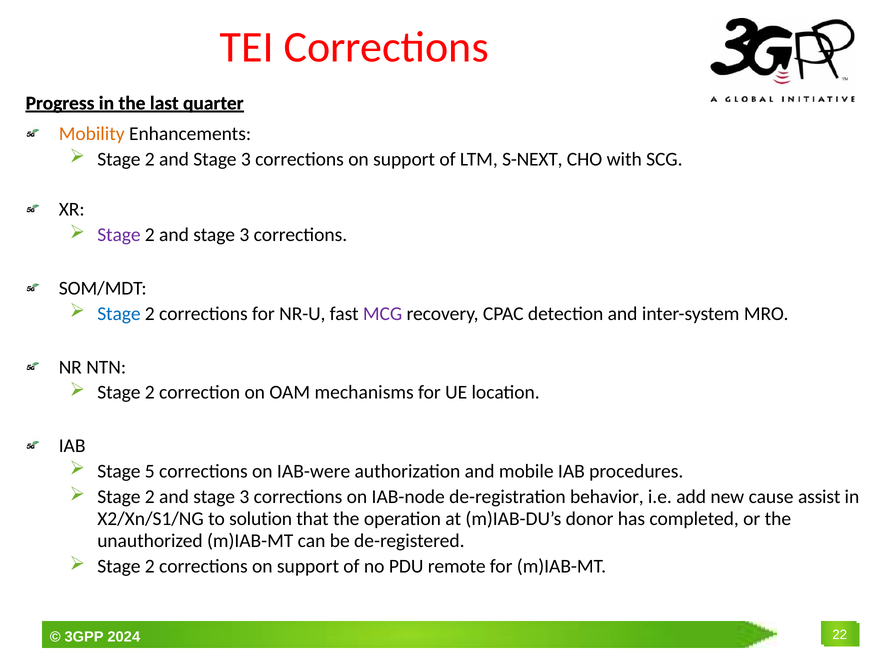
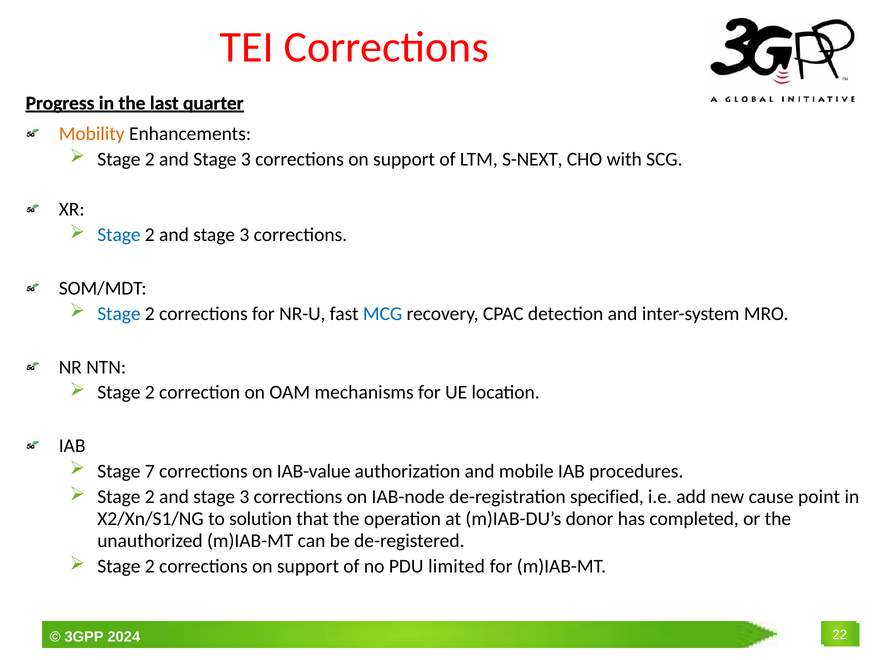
Stage at (119, 235) colour: purple -> blue
MCG colour: purple -> blue
5: 5 -> 7
IAB-were: IAB-were -> IAB-value
behavior: behavior -> specified
assist: assist -> point
remote: remote -> limited
